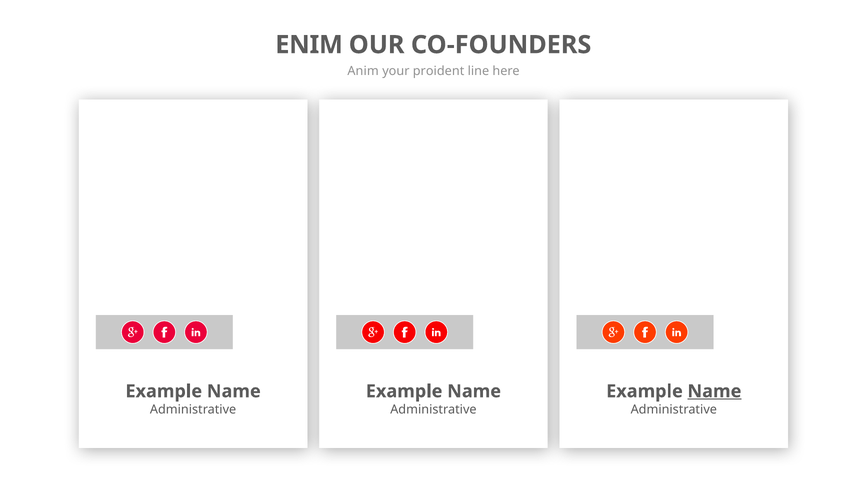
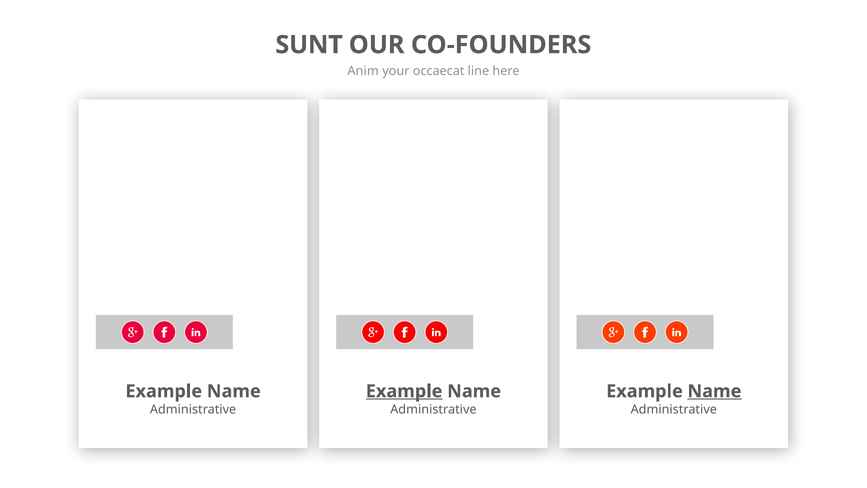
ENIM: ENIM -> SUNT
proident: proident -> occaecat
Example at (404, 391) underline: none -> present
